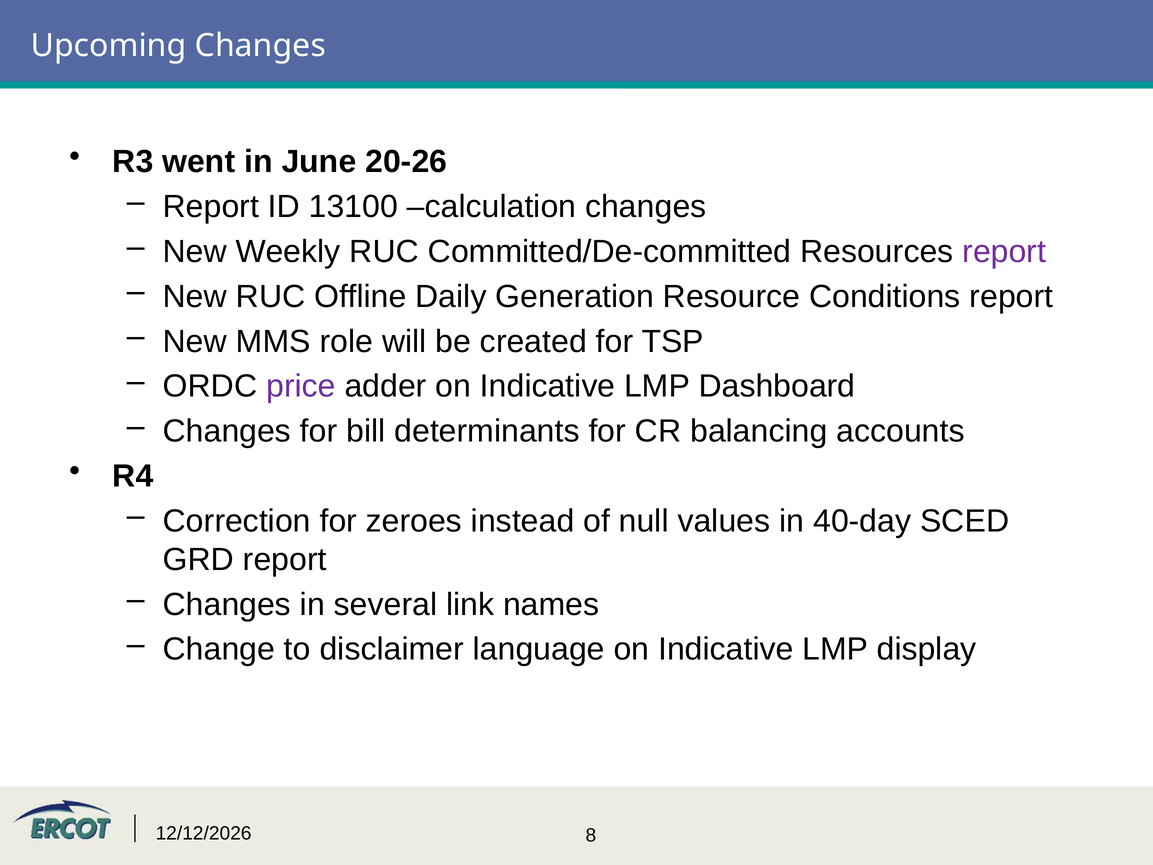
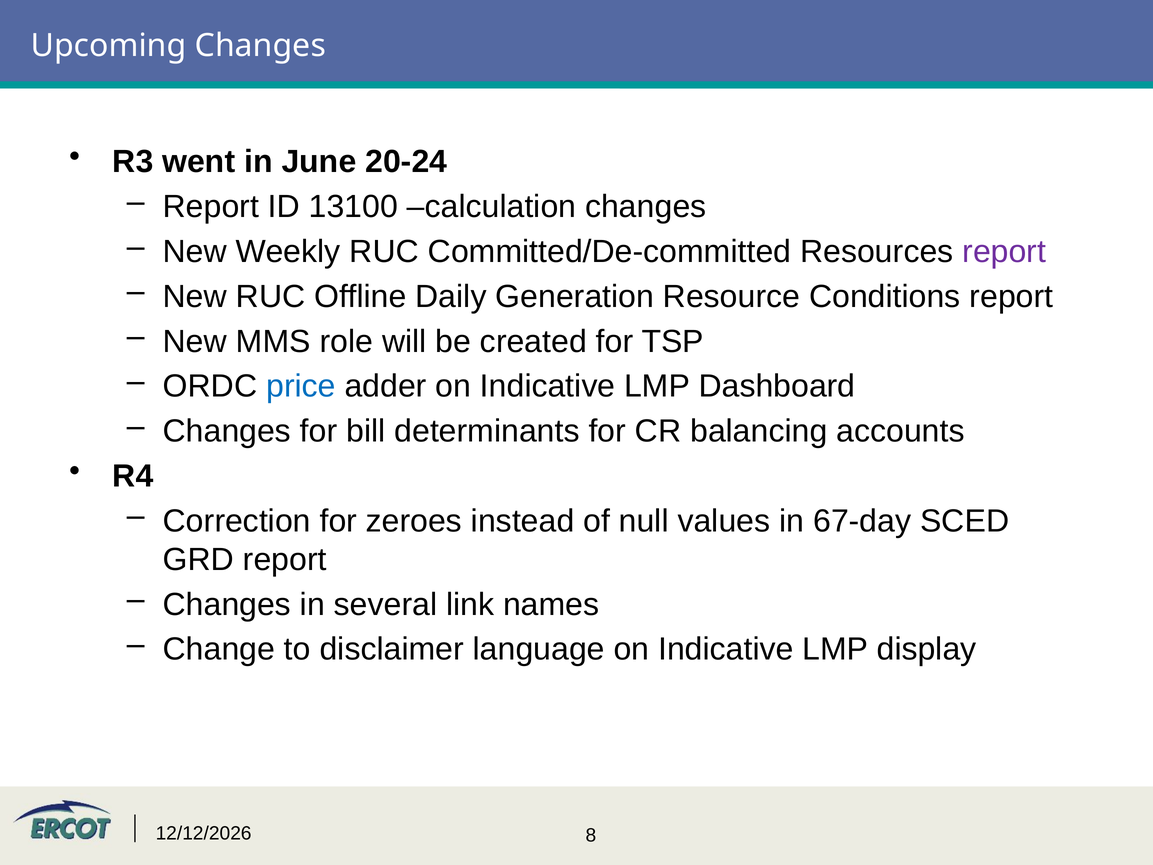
20-26: 20-26 -> 20-24
price colour: purple -> blue
40-day: 40-day -> 67-day
